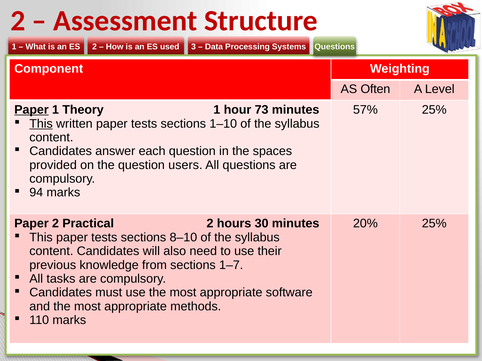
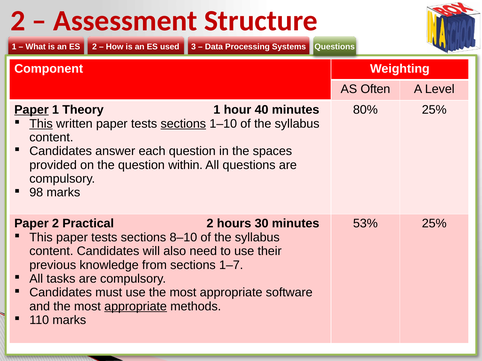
73: 73 -> 40
57%: 57% -> 80%
sections at (183, 124) underline: none -> present
users: users -> within
94: 94 -> 98
20%: 20% -> 53%
appropriate at (136, 307) underline: none -> present
